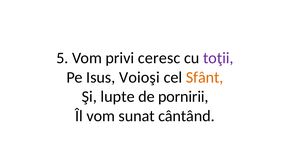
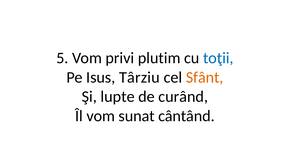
ceresc: ceresc -> plutim
toţii colour: purple -> blue
Voioşi: Voioşi -> Târziu
pornirii: pornirii -> curând
